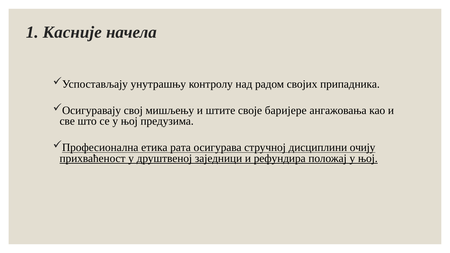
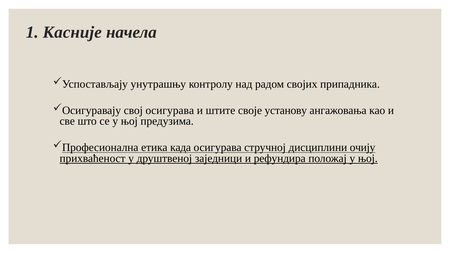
свој мишљењу: мишљењу -> осигурава
баријере: баријере -> установу
рата: рата -> када
